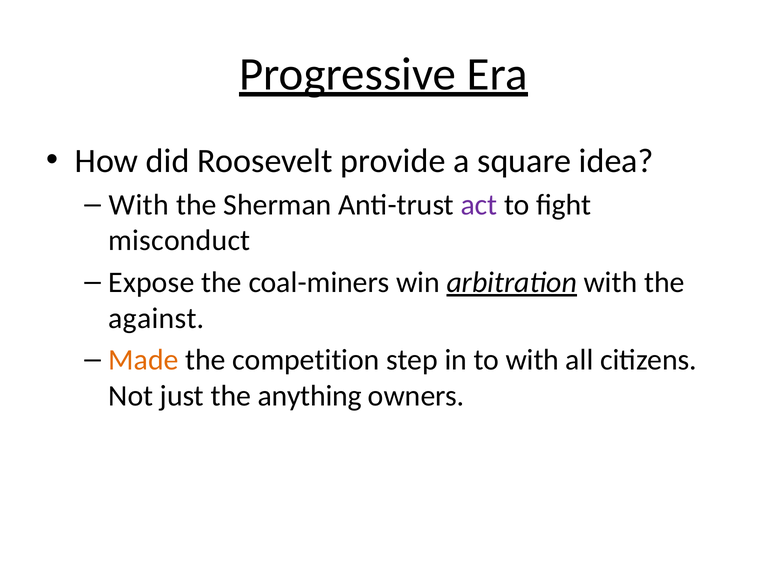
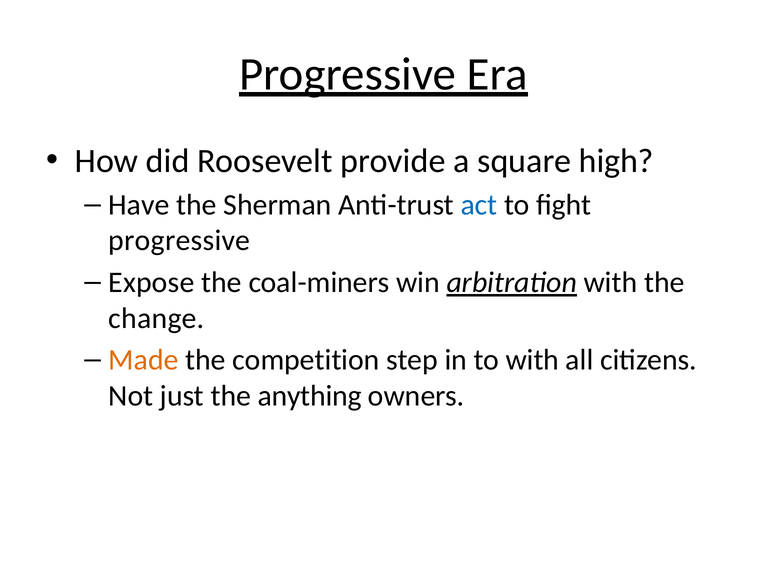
idea: idea -> high
With at (139, 205): With -> Have
act colour: purple -> blue
misconduct at (179, 241): misconduct -> progressive
against: against -> change
